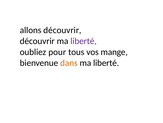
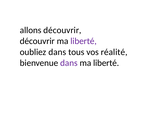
oubliez pour: pour -> dans
mange: mange -> réalité
dans at (69, 63) colour: orange -> purple
